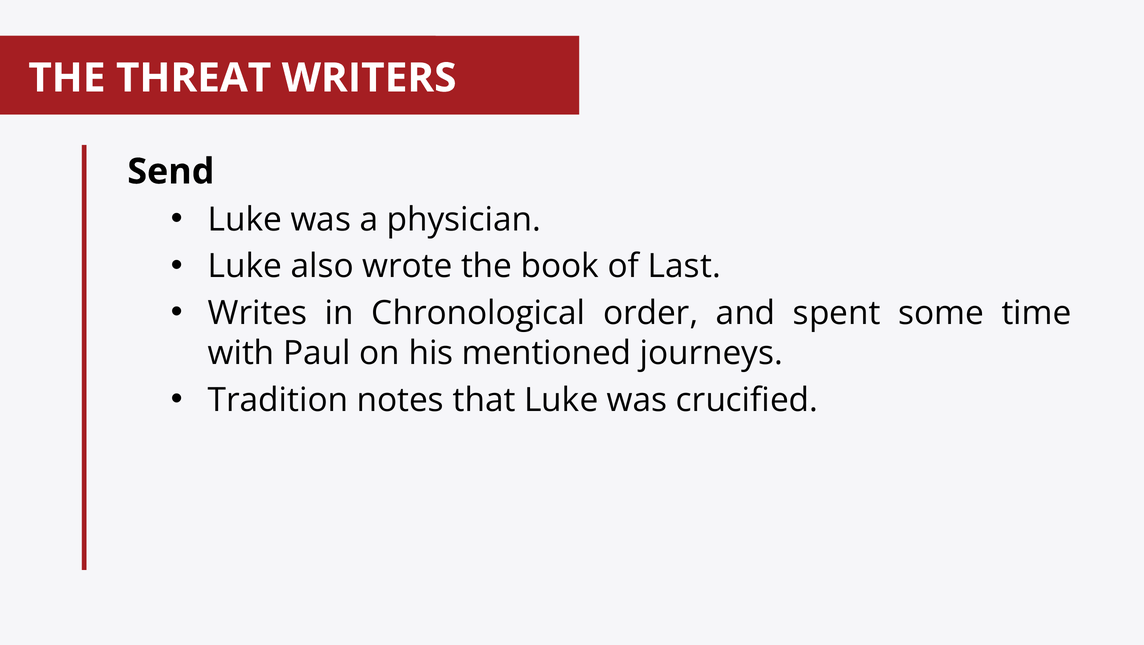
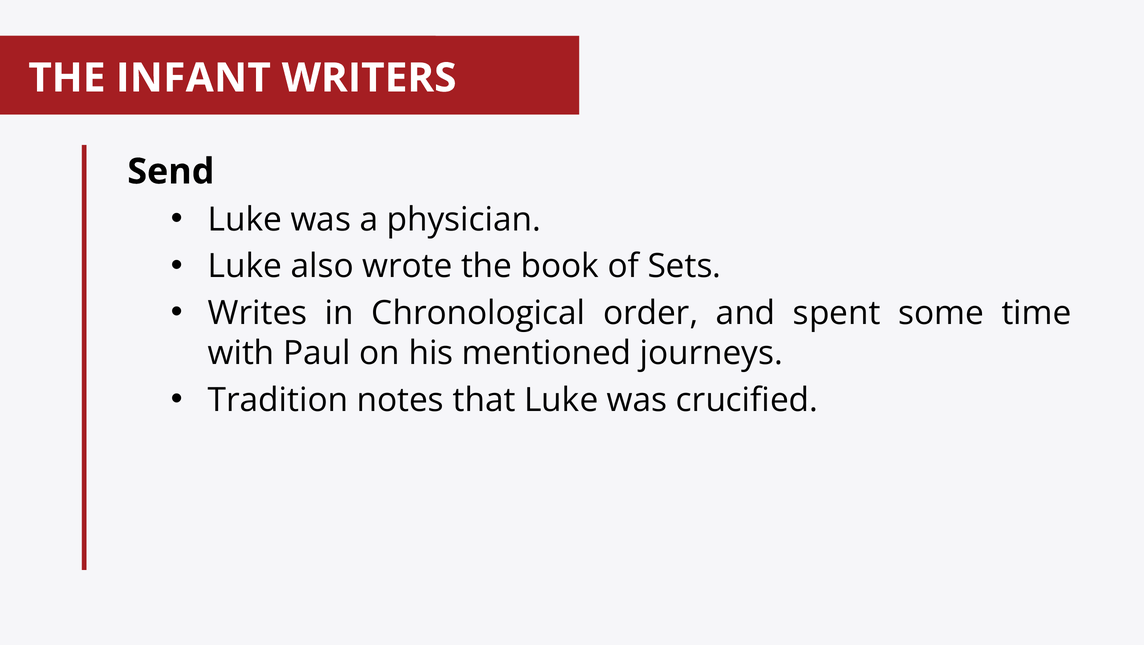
THREAT: THREAT -> INFANT
Last: Last -> Sets
